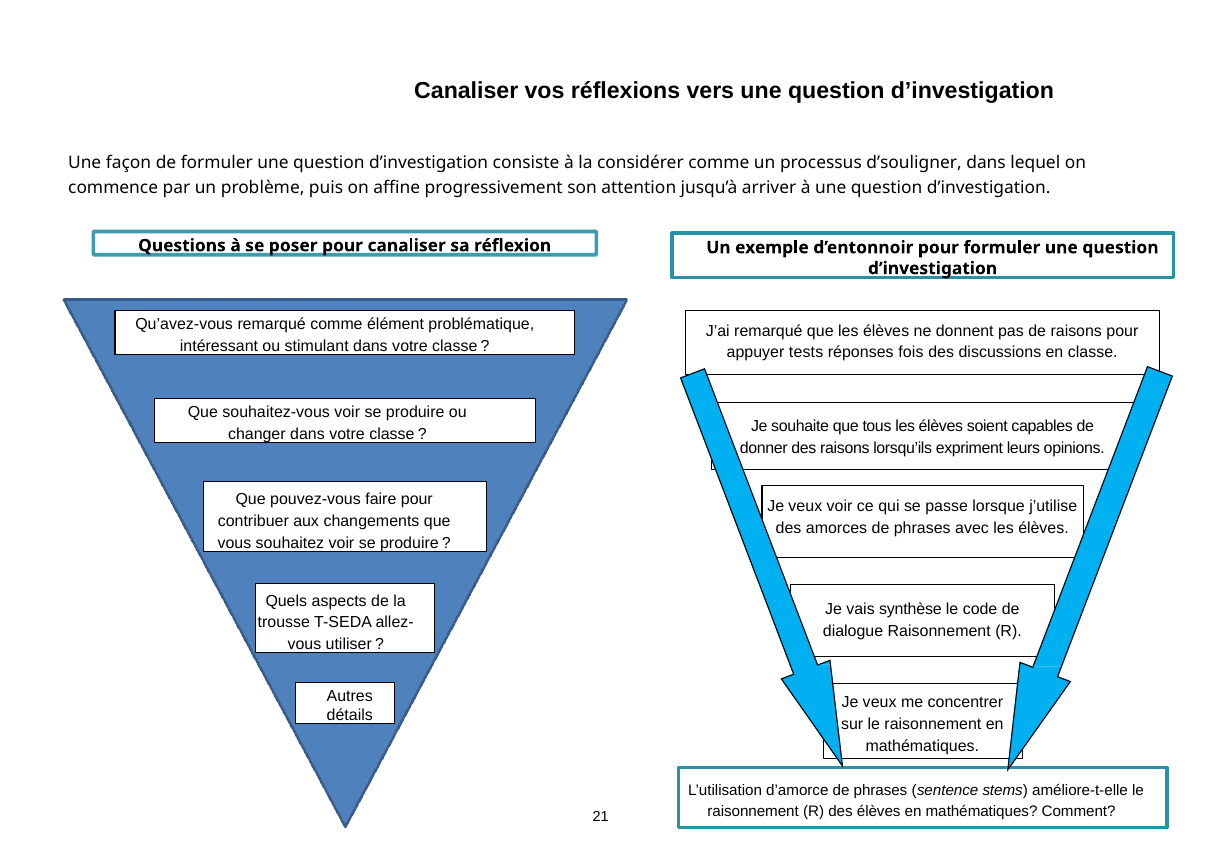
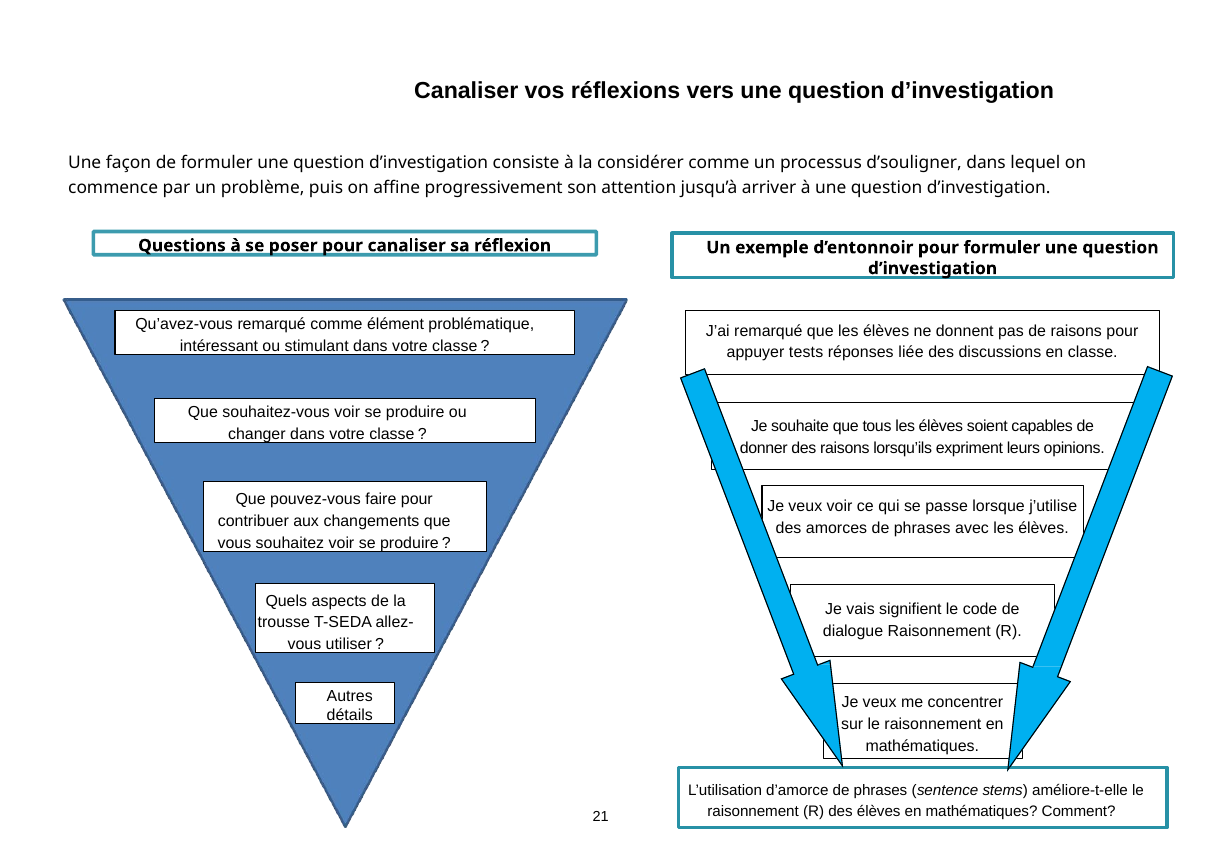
fois: fois -> liée
synthèse: synthèse -> signifient
